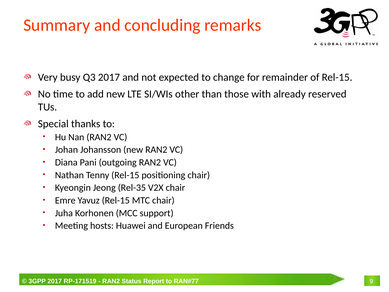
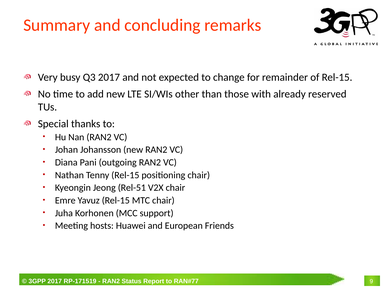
Rel-35: Rel-35 -> Rel-51
